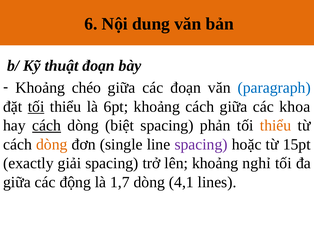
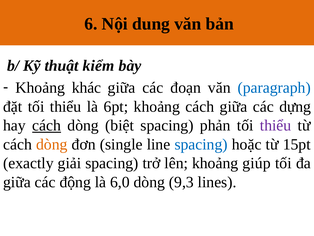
thuật đoạn: đoạn -> kiểm
chéo: chéo -> khác
tối at (36, 106) underline: present -> none
khoa: khoa -> dựng
thiểu at (276, 125) colour: orange -> purple
spacing at (201, 144) colour: purple -> blue
nghỉ: nghỉ -> giúp
1,7: 1,7 -> 6,0
4,1: 4,1 -> 9,3
